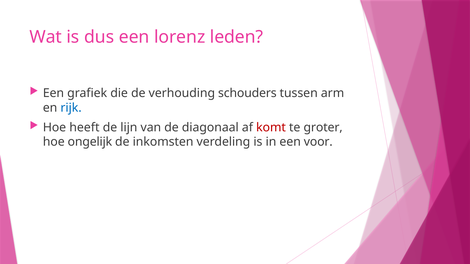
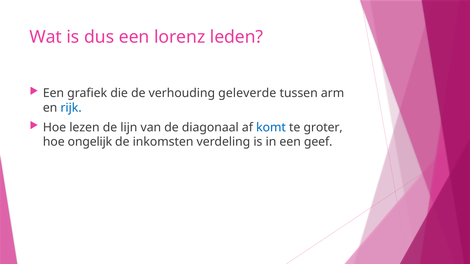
schouders: schouders -> geleverde
heeft: heeft -> lezen
komt colour: red -> blue
voor: voor -> geef
